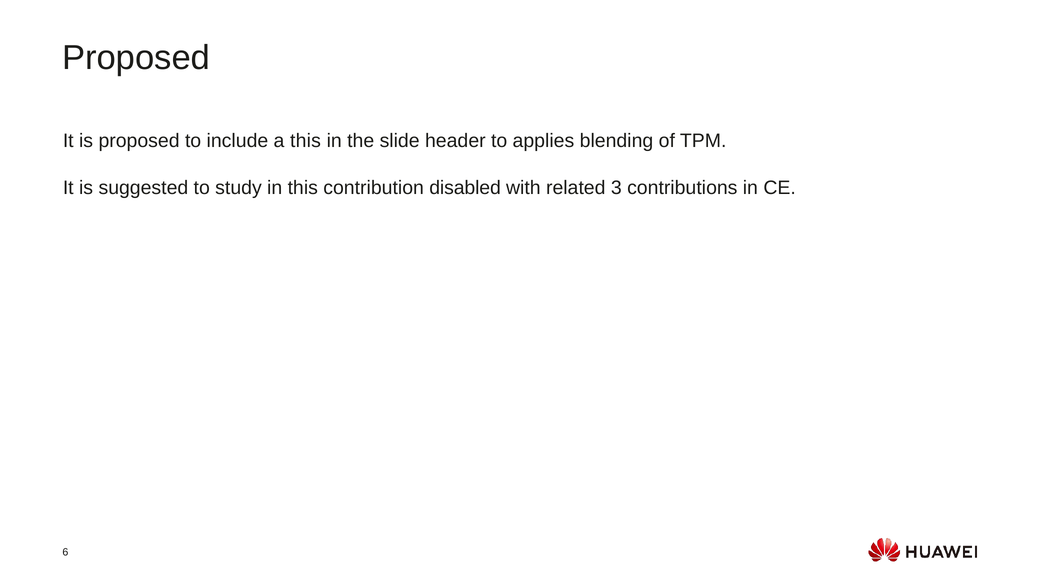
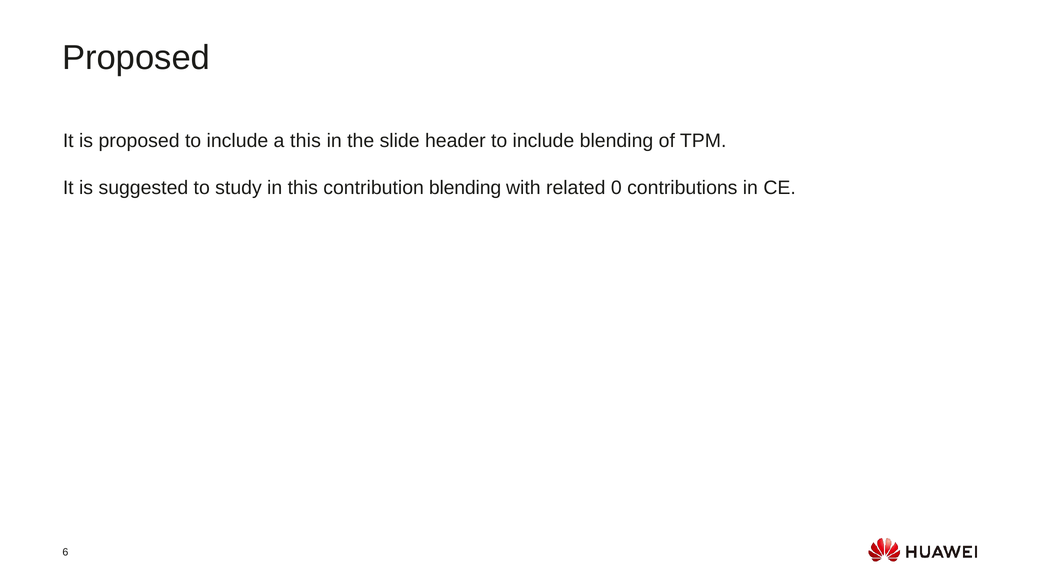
header to applies: applies -> include
contribution disabled: disabled -> blending
3: 3 -> 0
